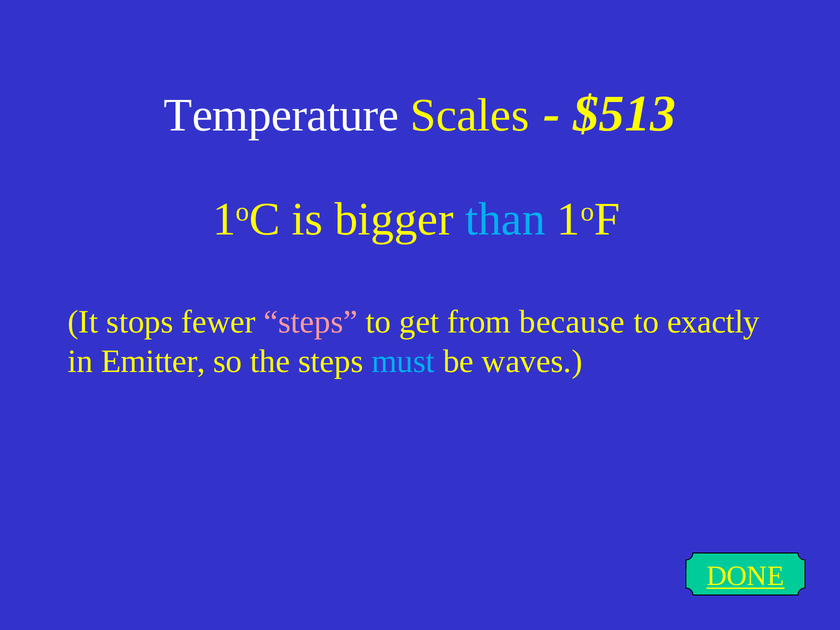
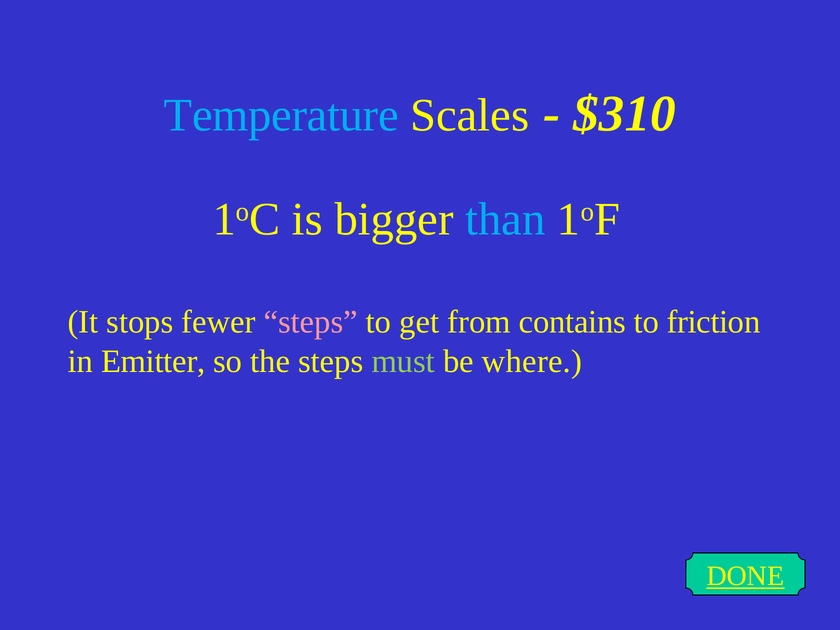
Temperature colour: white -> light blue
$513: $513 -> $310
because: because -> contains
exactly: exactly -> friction
must colour: light blue -> light green
waves: waves -> where
